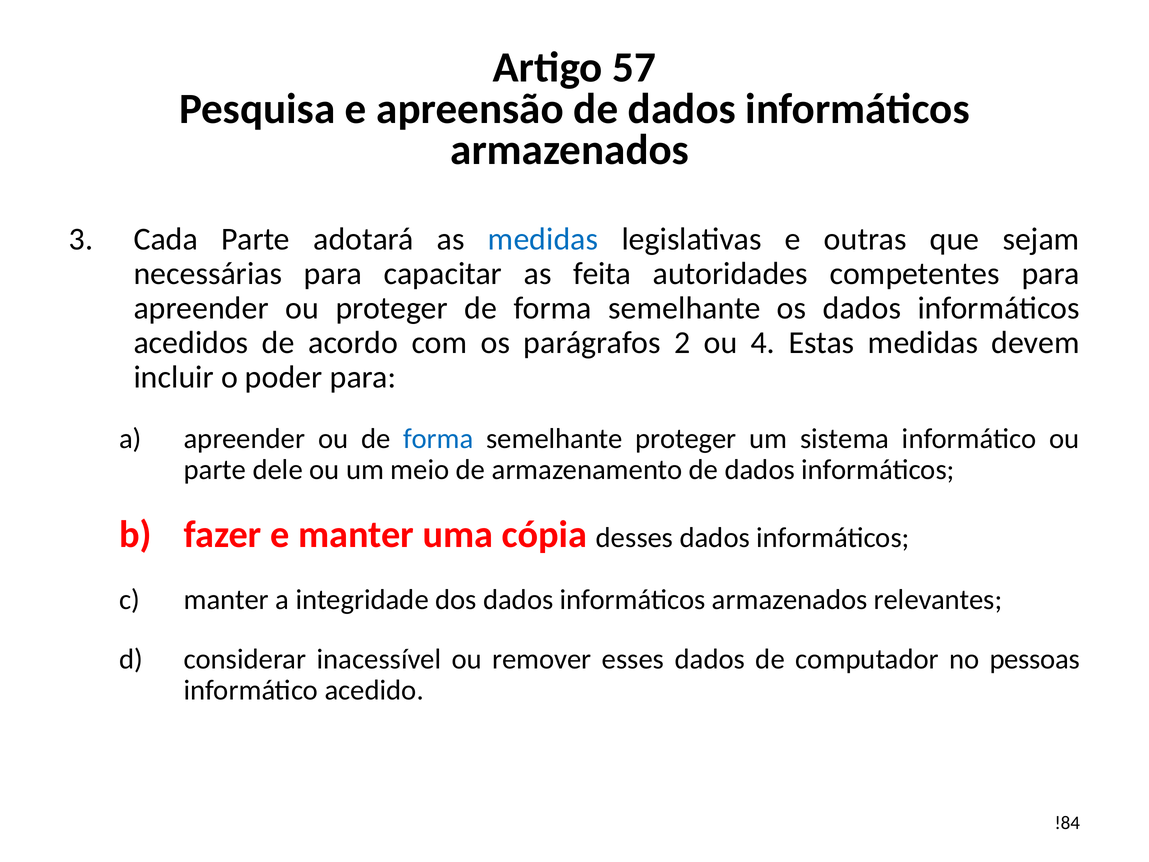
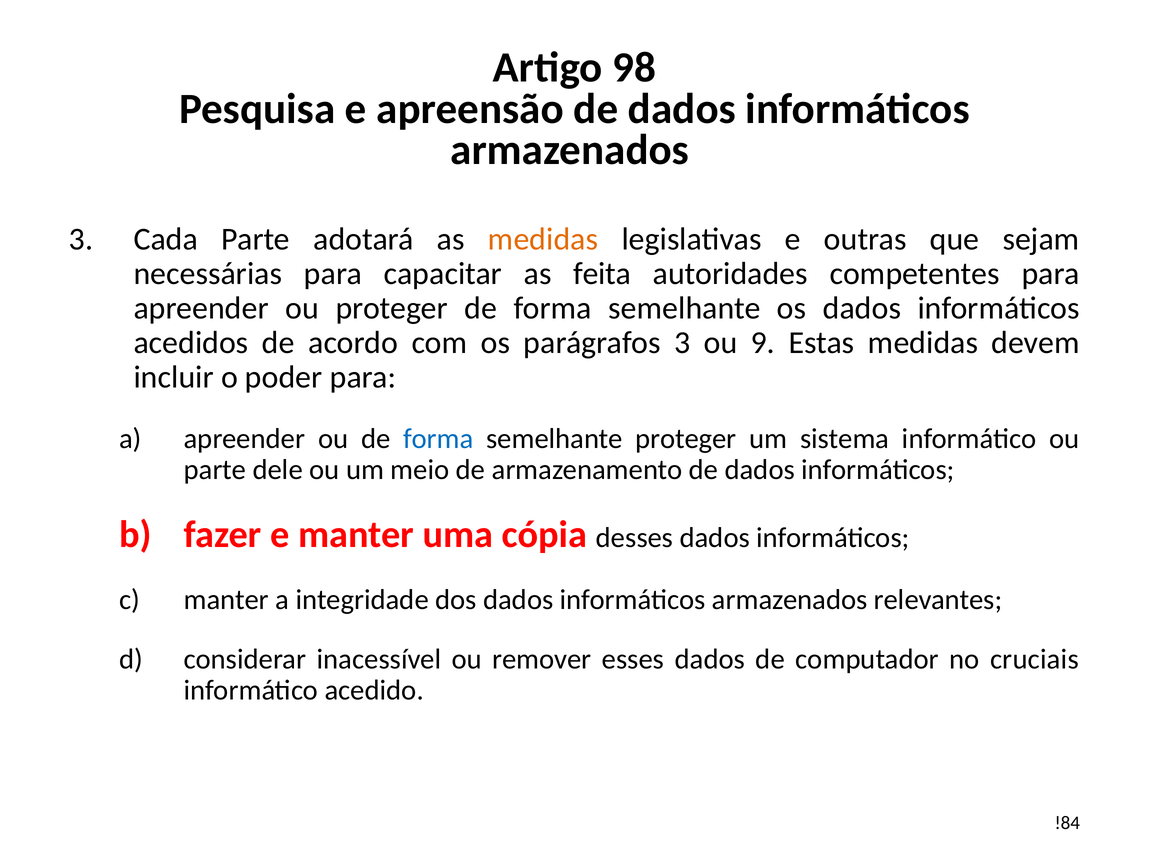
57: 57 -> 98
medidas at (543, 239) colour: blue -> orange
parágrafos 2: 2 -> 3
4: 4 -> 9
pessoas: pessoas -> cruciais
